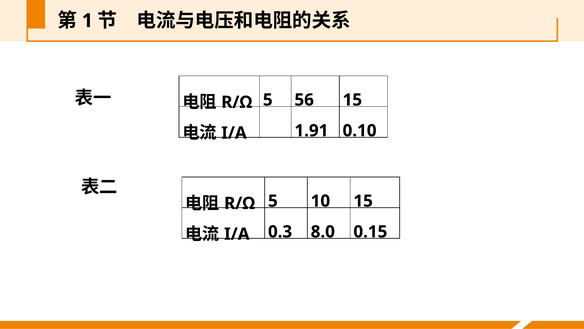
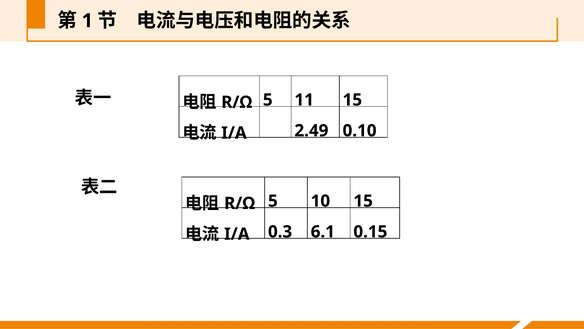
56: 56 -> 11
1.91: 1.91 -> 2.49
8.0: 8.0 -> 6.1
